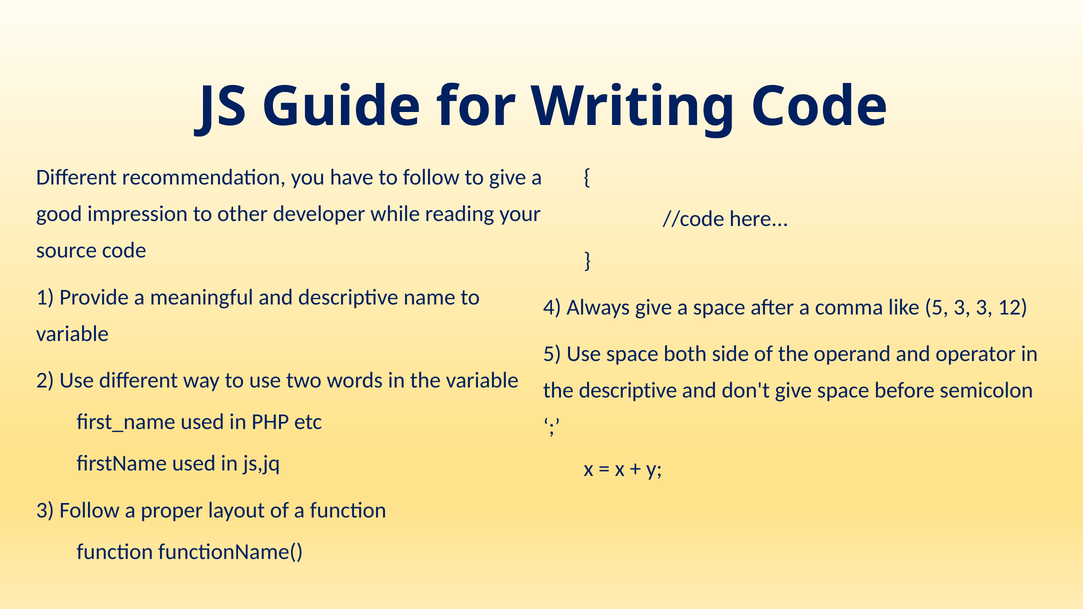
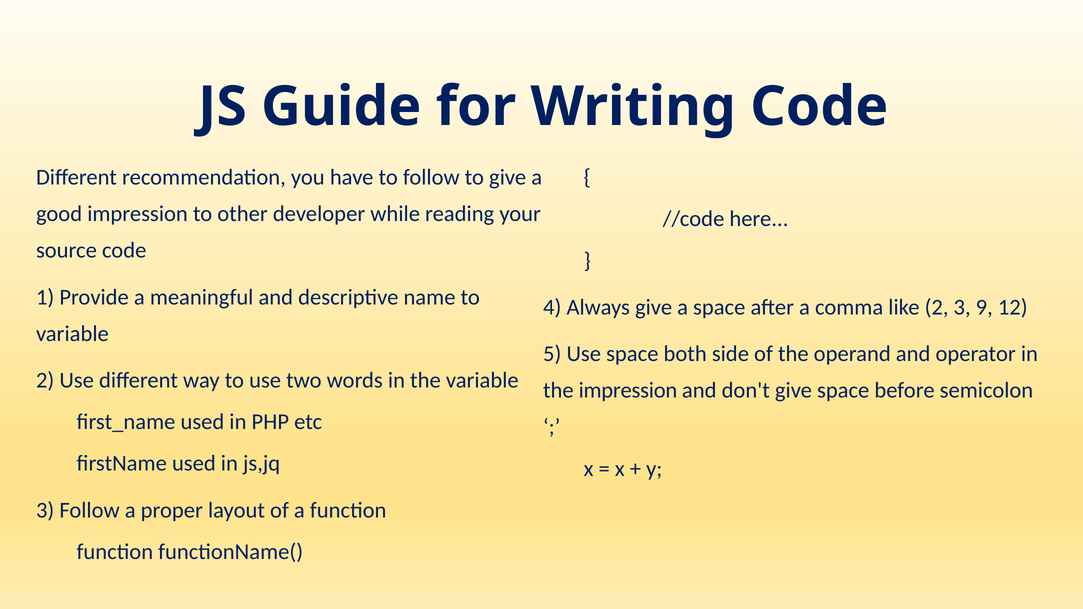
like 5: 5 -> 2
3 3: 3 -> 9
the descriptive: descriptive -> impression
